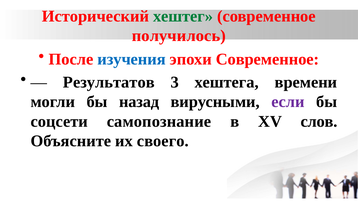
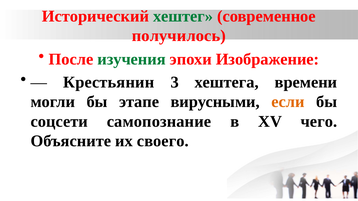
изучения colour: blue -> green
эпохи Современное: Современное -> Изображение
Результатов: Результатов -> Крестьянин
назад: назад -> этапе
если colour: purple -> orange
слов: слов -> чего
